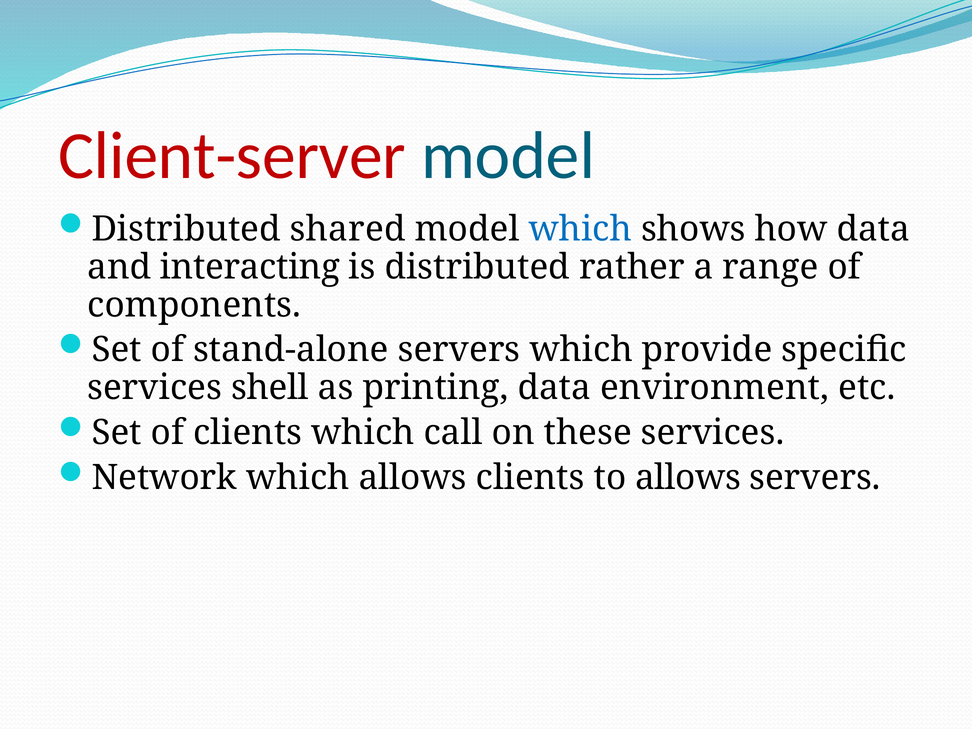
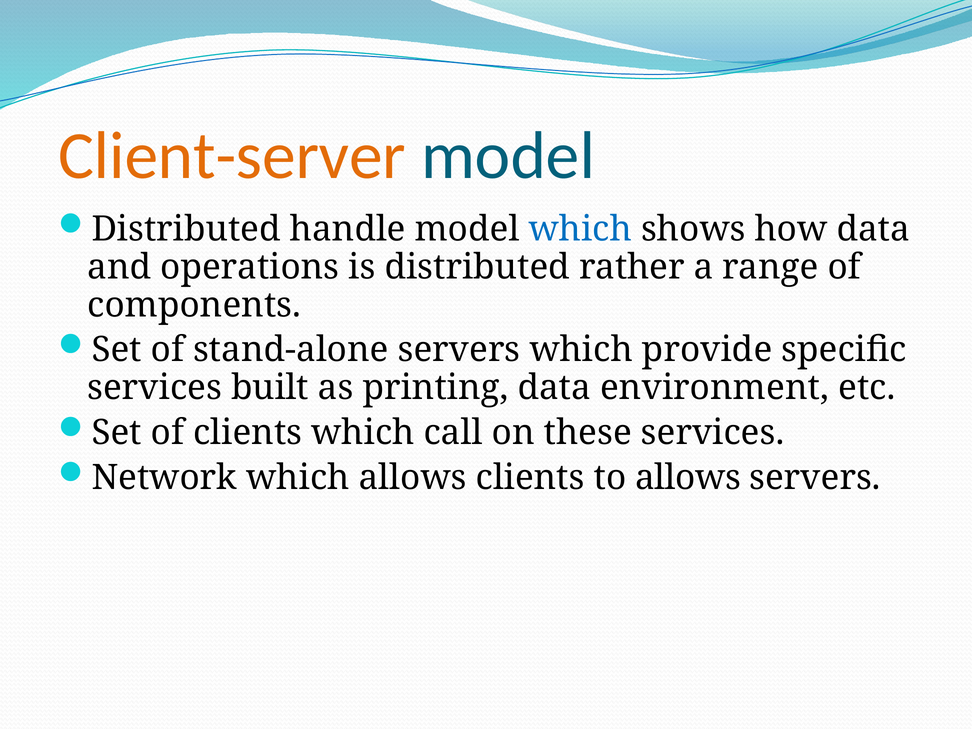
Client-server colour: red -> orange
shared: shared -> handle
interacting: interacting -> operations
shell: shell -> built
